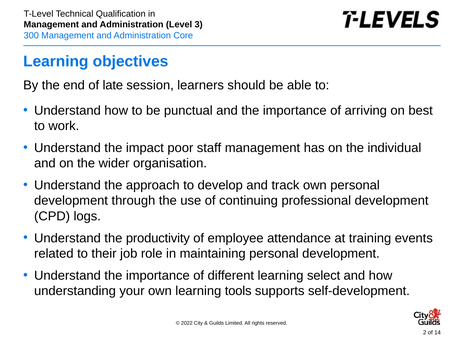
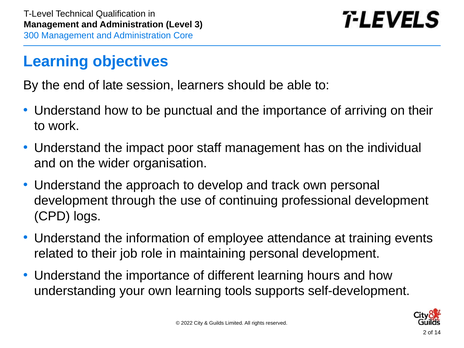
on best: best -> their
productivity: productivity -> information
select: select -> hours
